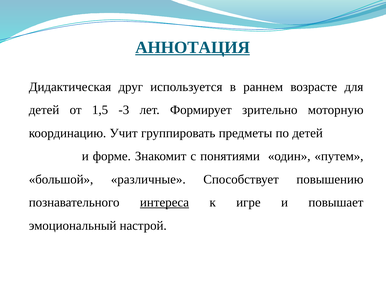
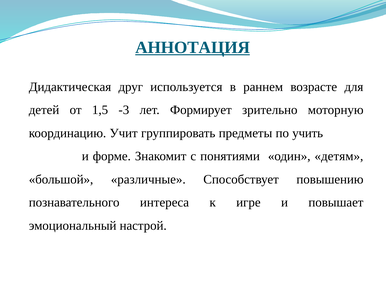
по детей: детей -> учить
путем: путем -> детям
интереса underline: present -> none
